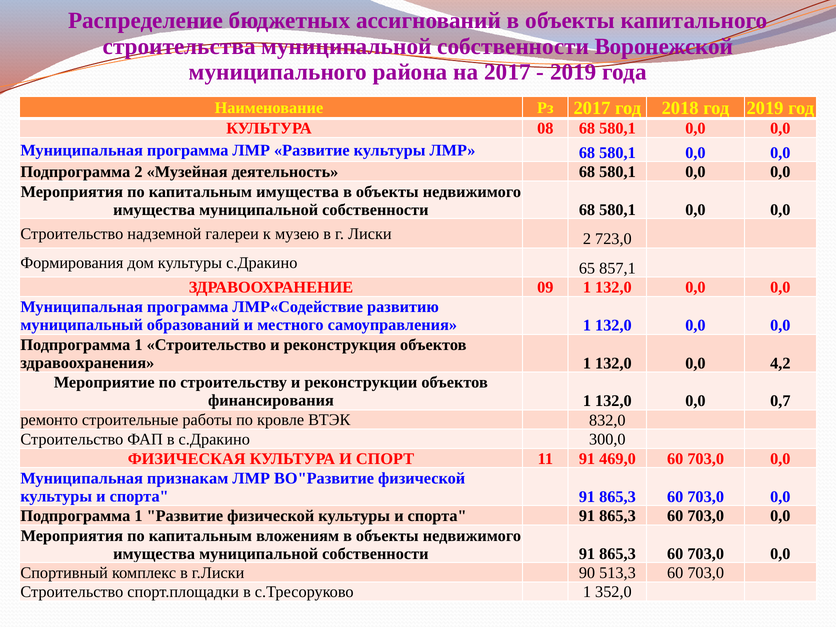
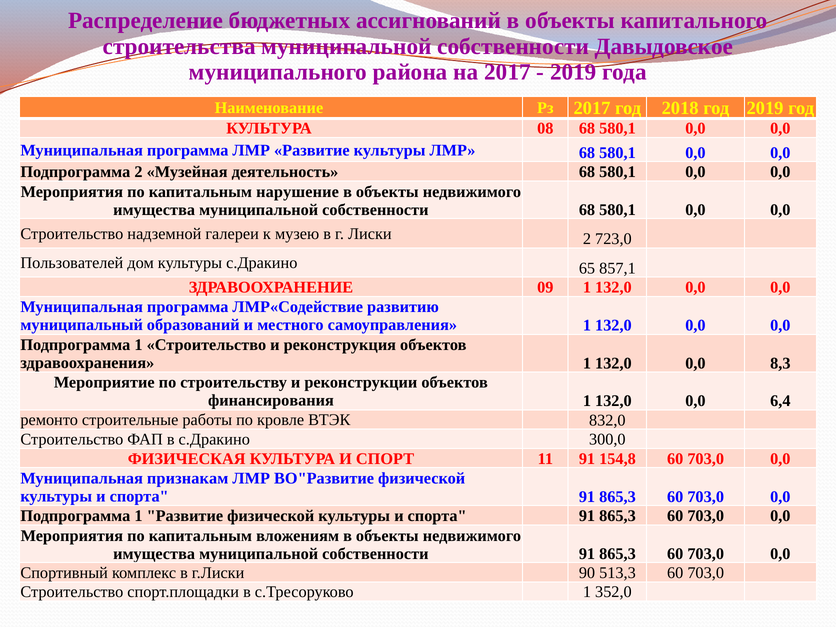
Воронежской: Воронежской -> Давыдовское
капитальным имущества: имущества -> нарушение
Формирования: Формирования -> Пользователей
4,2: 4,2 -> 8,3
0,7: 0,7 -> 6,4
469,0: 469,0 -> 154,8
